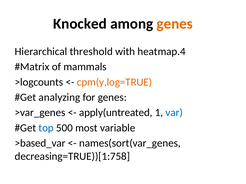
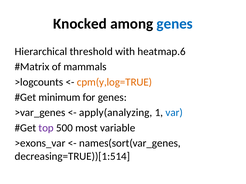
genes at (175, 24) colour: orange -> blue
heatmap.4: heatmap.4 -> heatmap.6
analyzing: analyzing -> minimum
apply(untreated: apply(untreated -> apply(analyzing
top colour: blue -> purple
>based_var: >based_var -> >exons_var
decreasing=TRUE))[1:758: decreasing=TRUE))[1:758 -> decreasing=TRUE))[1:514
